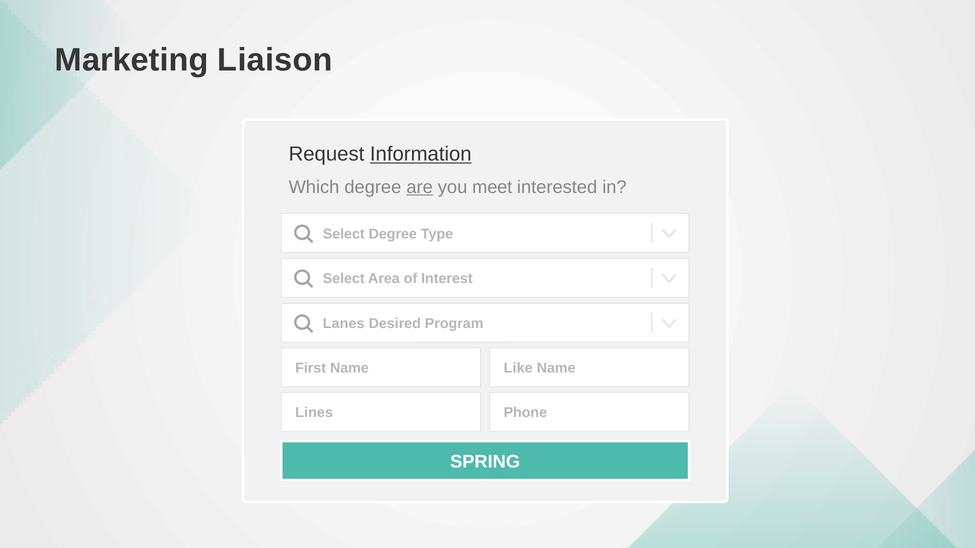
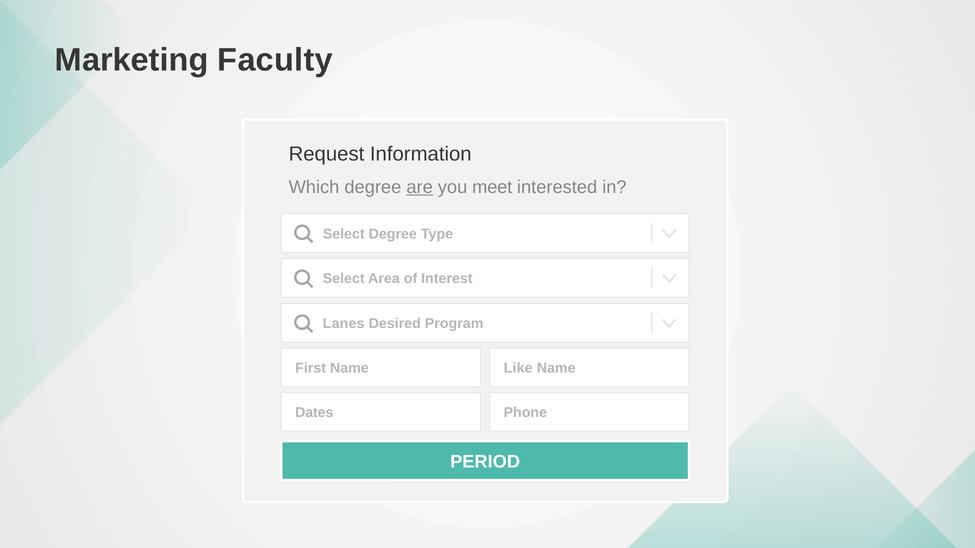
Liaison: Liaison -> Faculty
Information underline: present -> none
Lines: Lines -> Dates
SPRING: SPRING -> PERIOD
